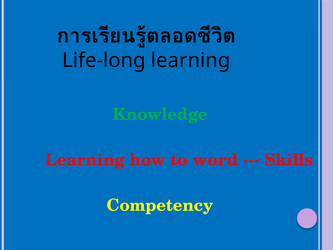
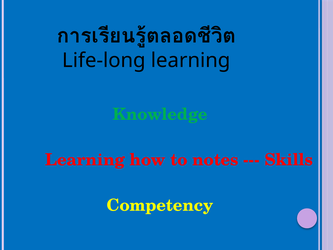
word: word -> notes
